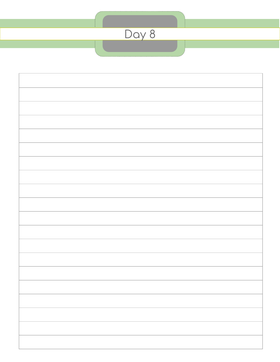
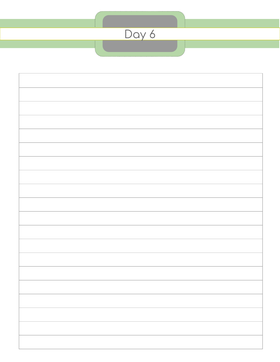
8: 8 -> 6
